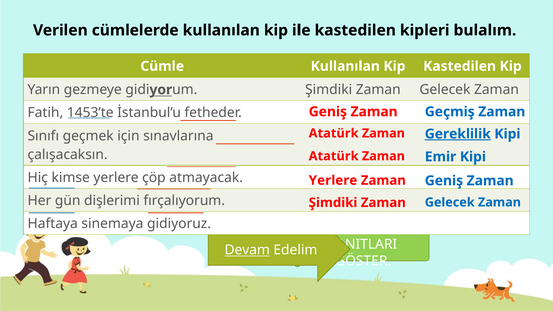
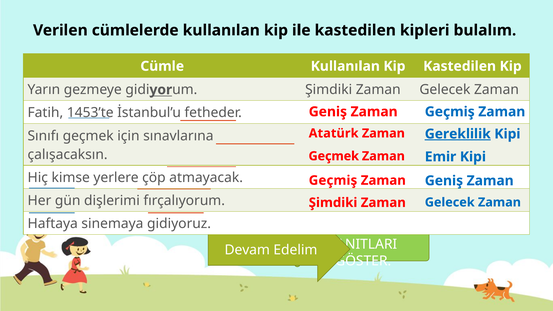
Atatürk at (334, 156): Atatürk -> Geçmek
Yerlere at (333, 180): Yerlere -> Geçmiş
Devam underline: present -> none
